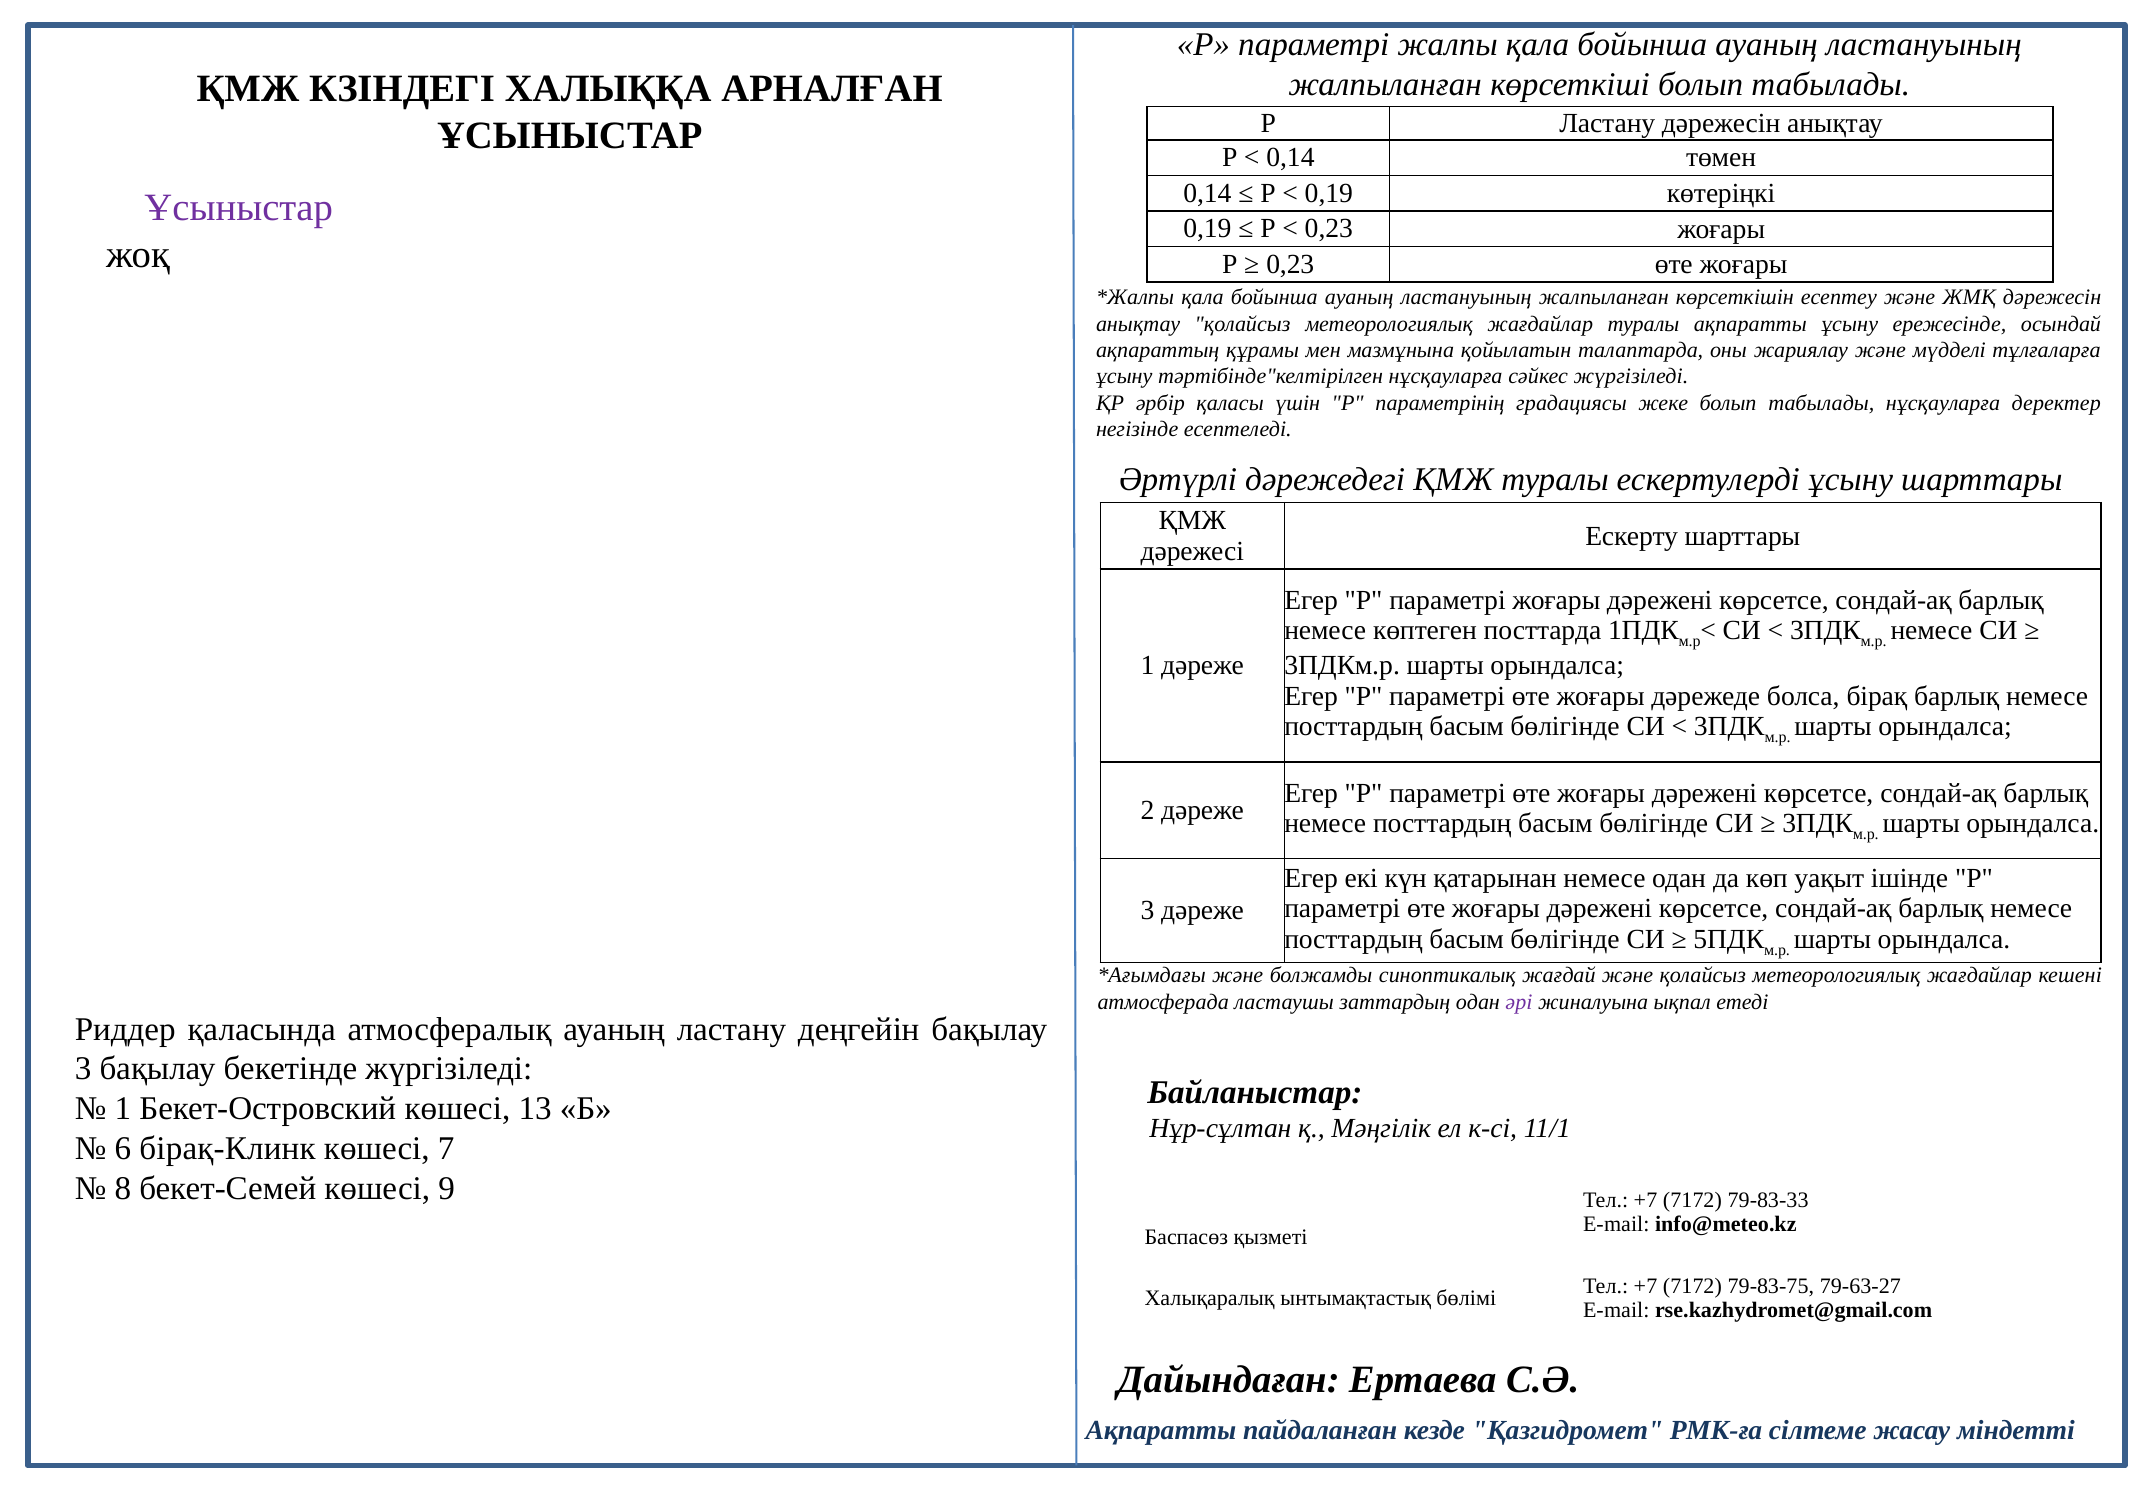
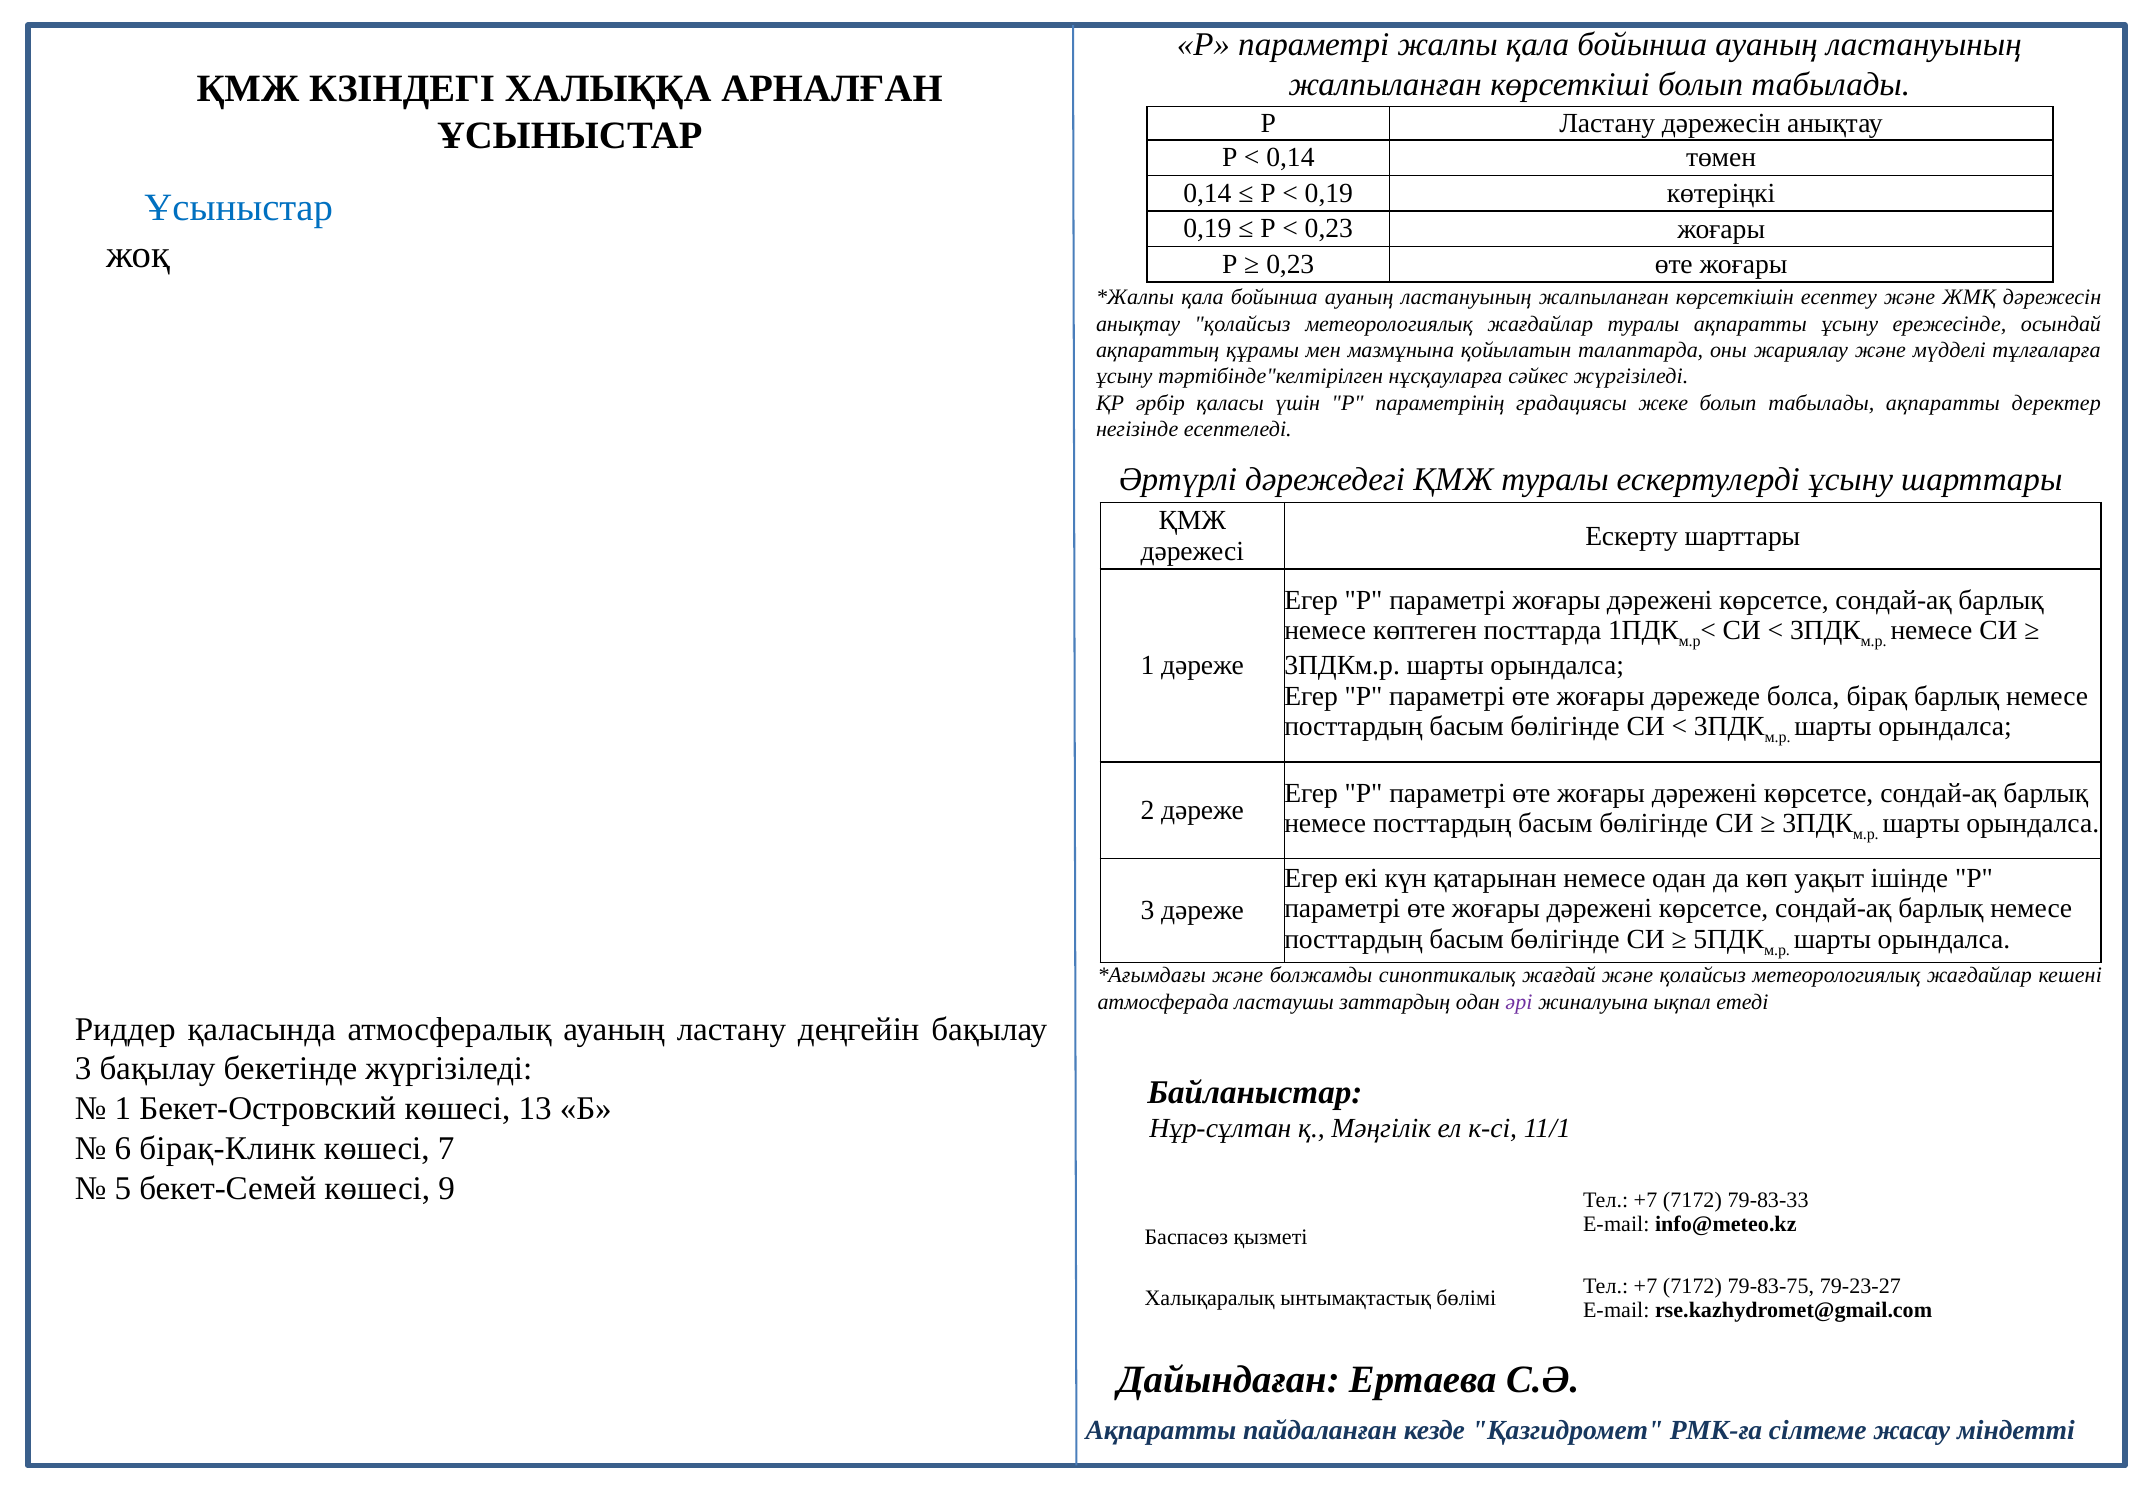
Ұсыныстар at (239, 208) colour: purple -> blue
табылады нұсқауларға: нұсқауларға -> ақпаратты
8: 8 -> 5
79-63-27: 79-63-27 -> 79-23-27
